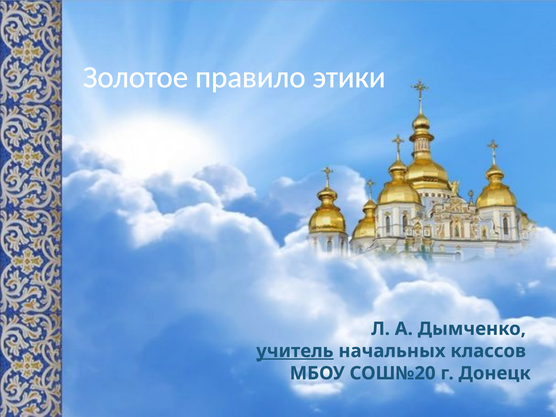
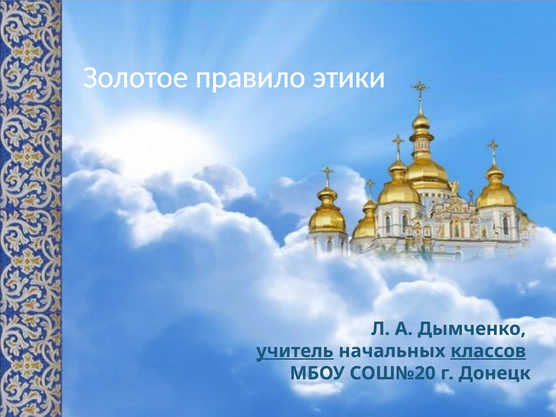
классов underline: none -> present
